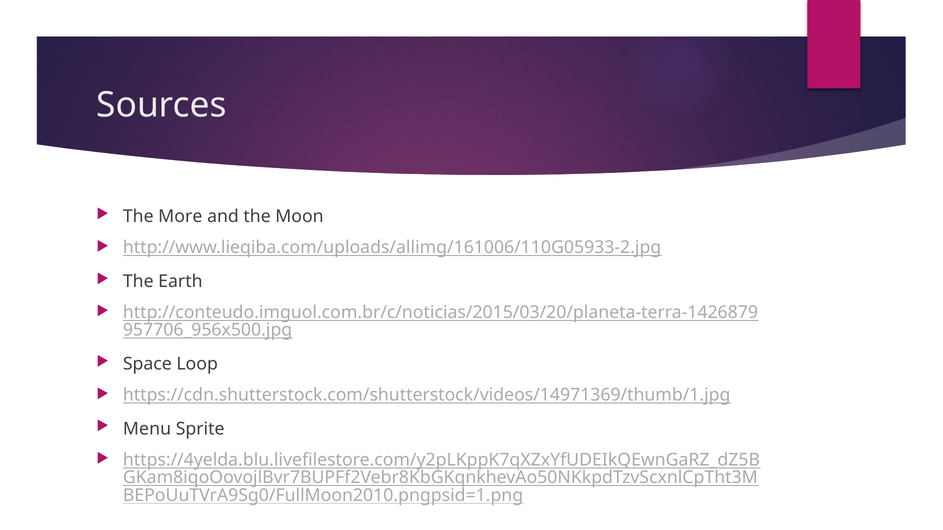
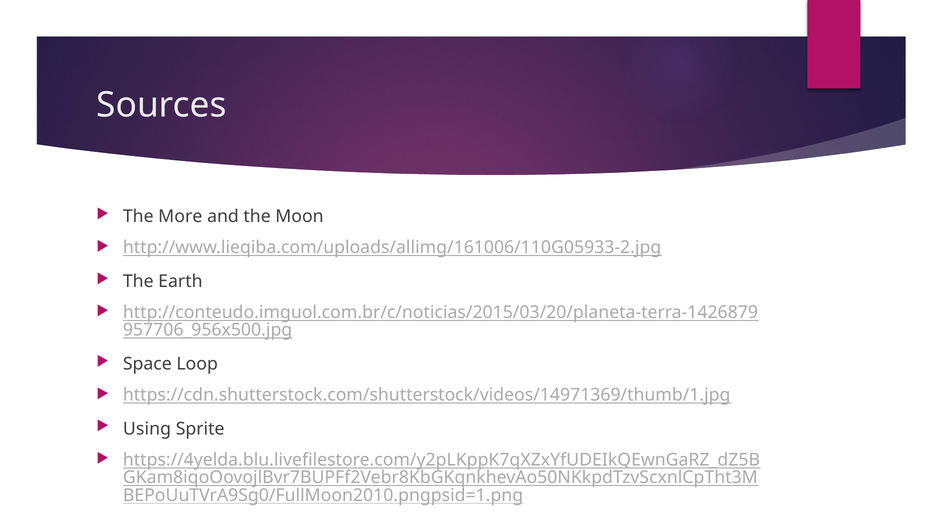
Menu: Menu -> Using
